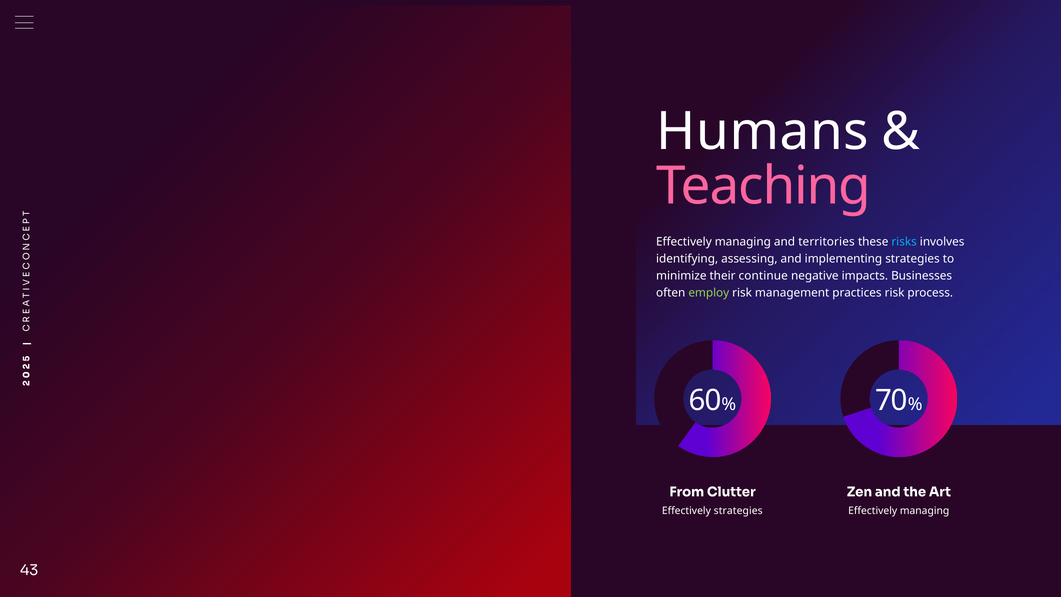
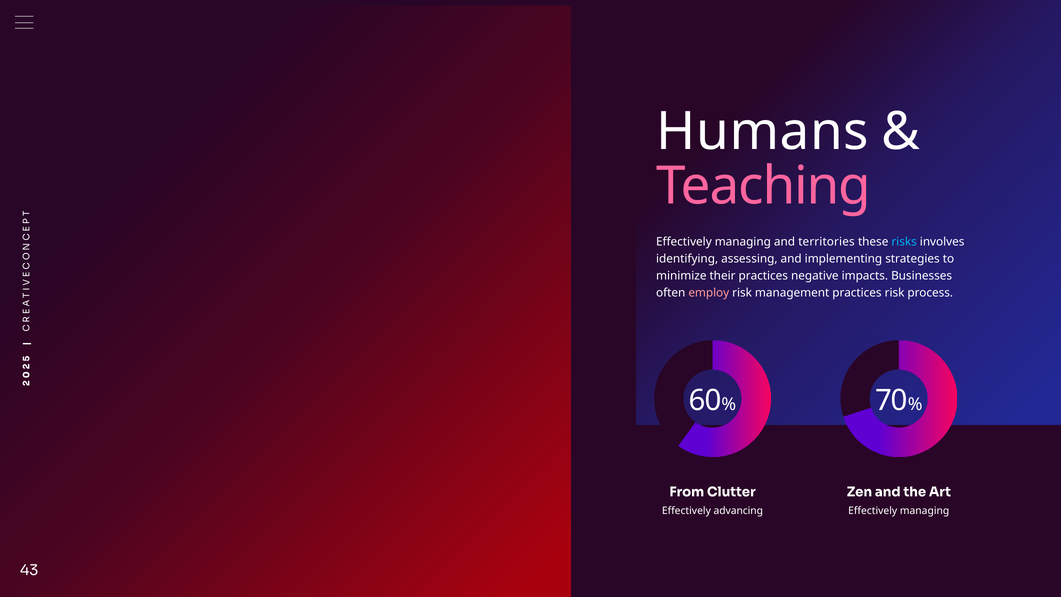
their continue: continue -> practices
employ colour: light green -> pink
Effectively strategies: strategies -> advancing
